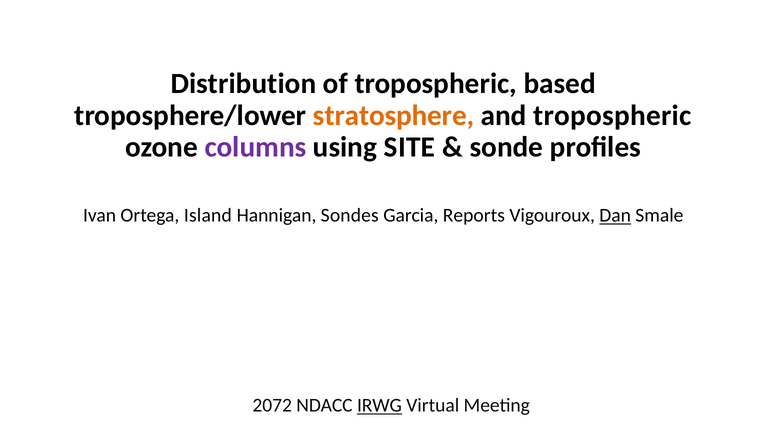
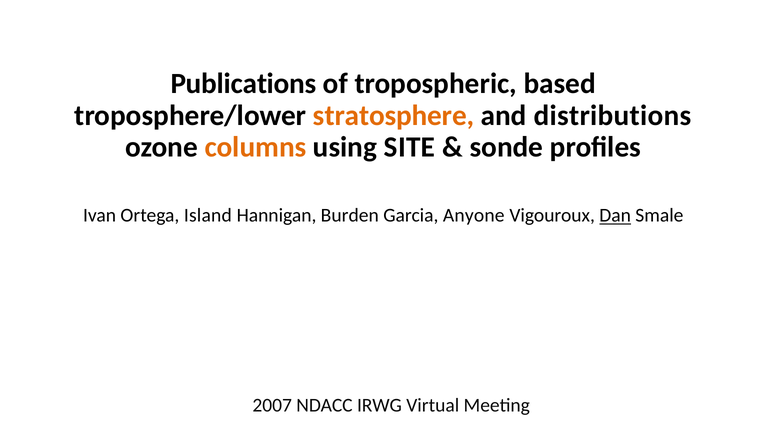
Distribution: Distribution -> Publications
and tropospheric: tropospheric -> distributions
columns colour: purple -> orange
Sondes: Sondes -> Burden
Reports: Reports -> Anyone
2072: 2072 -> 2007
IRWG underline: present -> none
